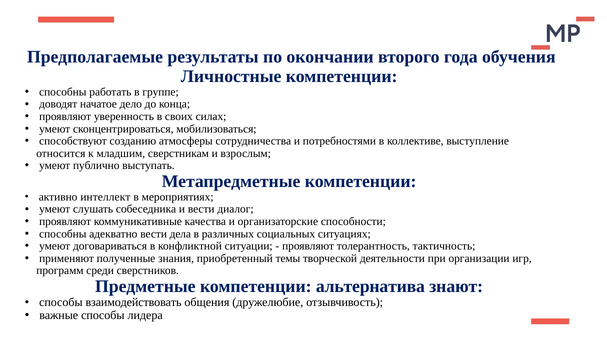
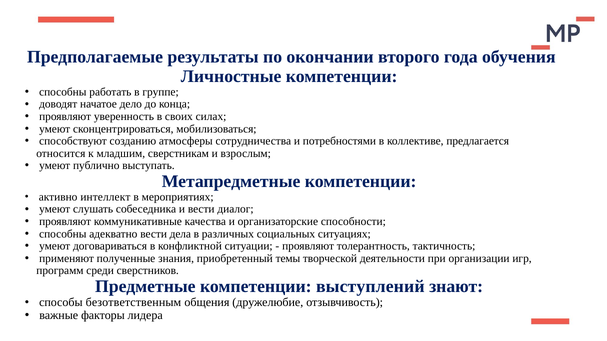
выступление: выступление -> предлагается
альтернатива: альтернатива -> выступлений
взаимодействовать: взаимодействовать -> безответственным
важные способы: способы -> факторы
